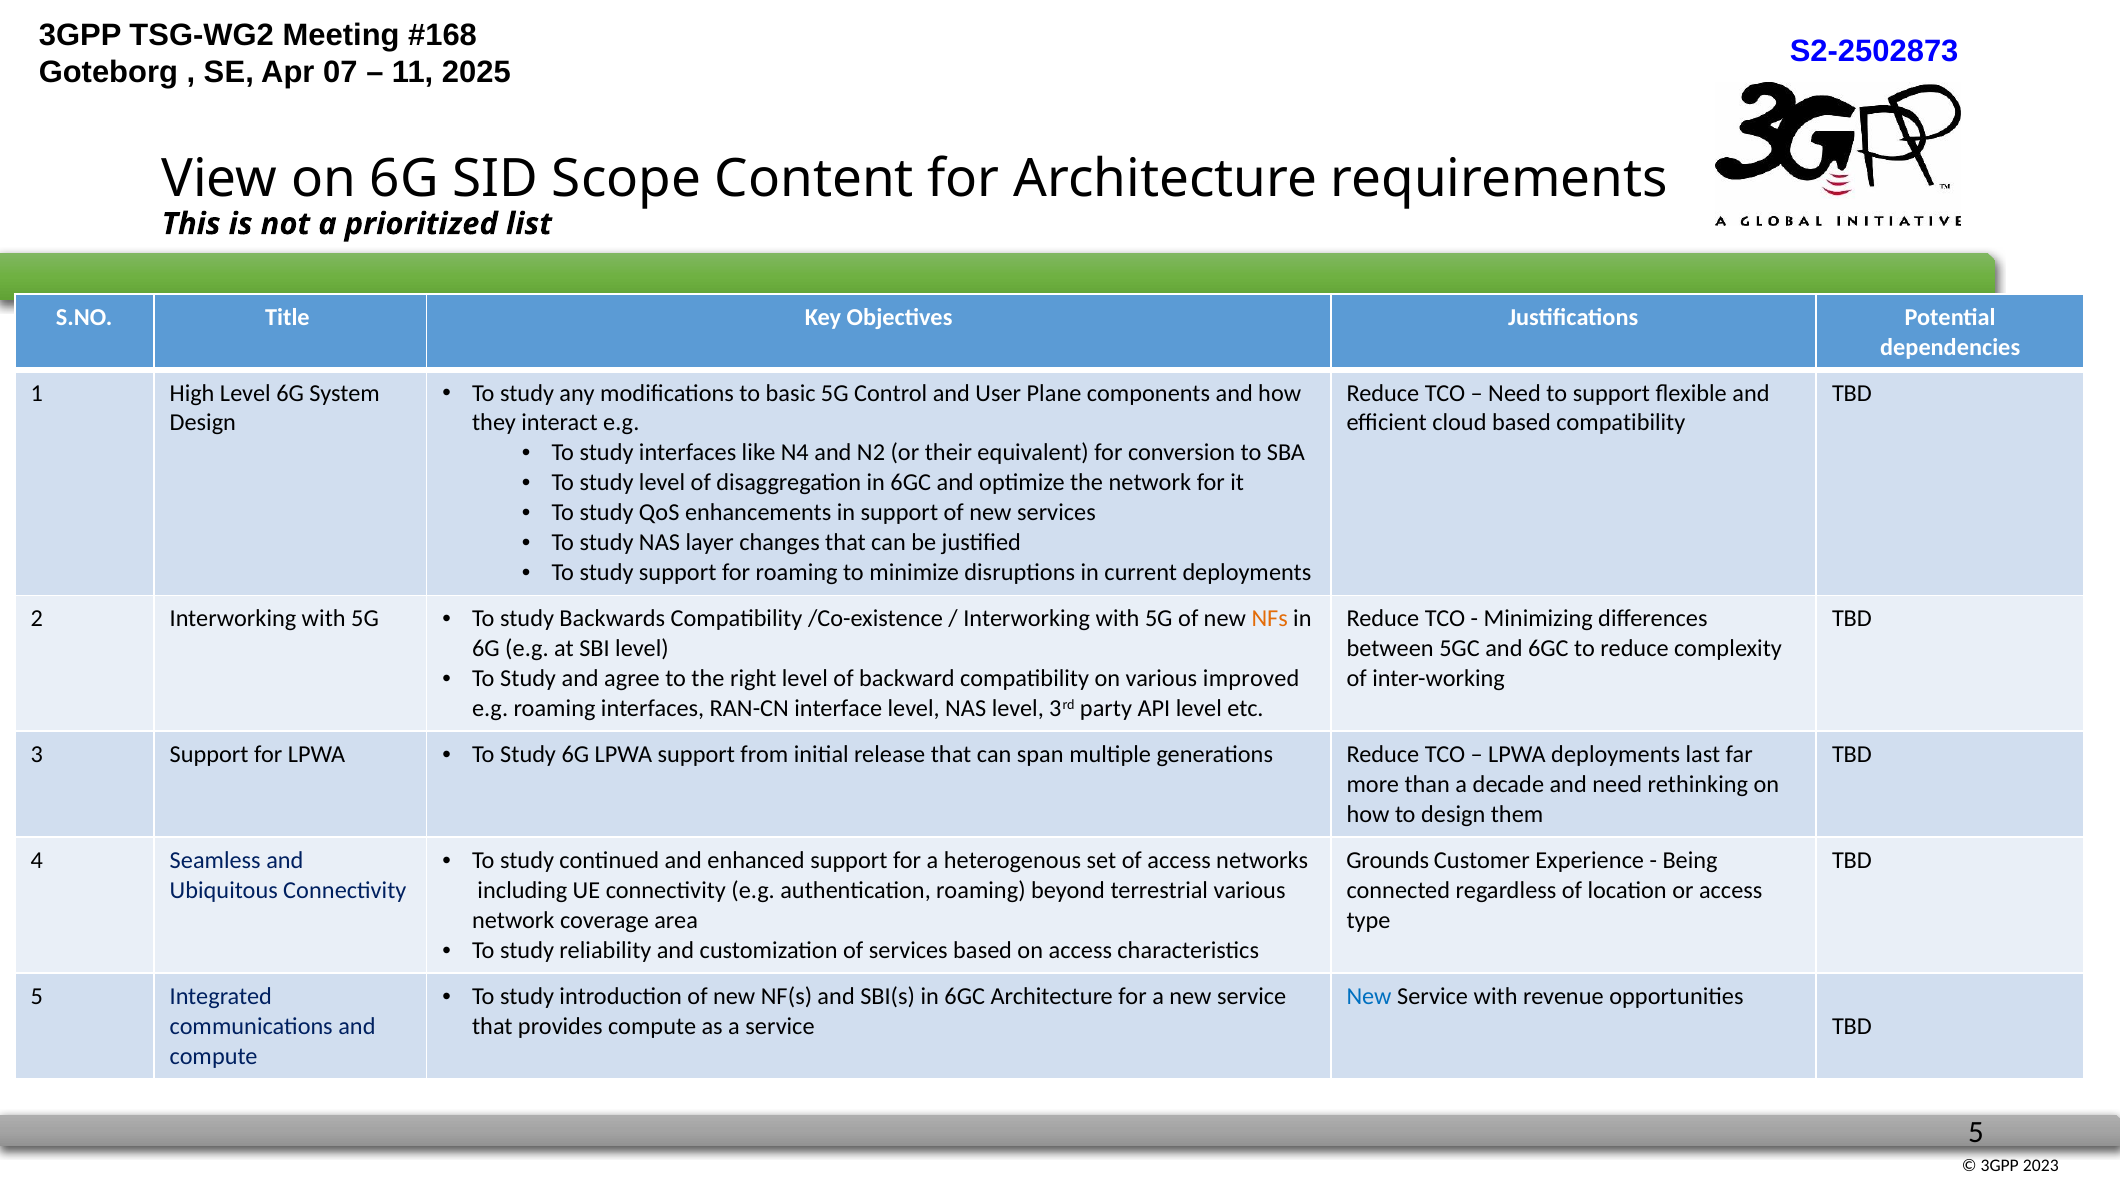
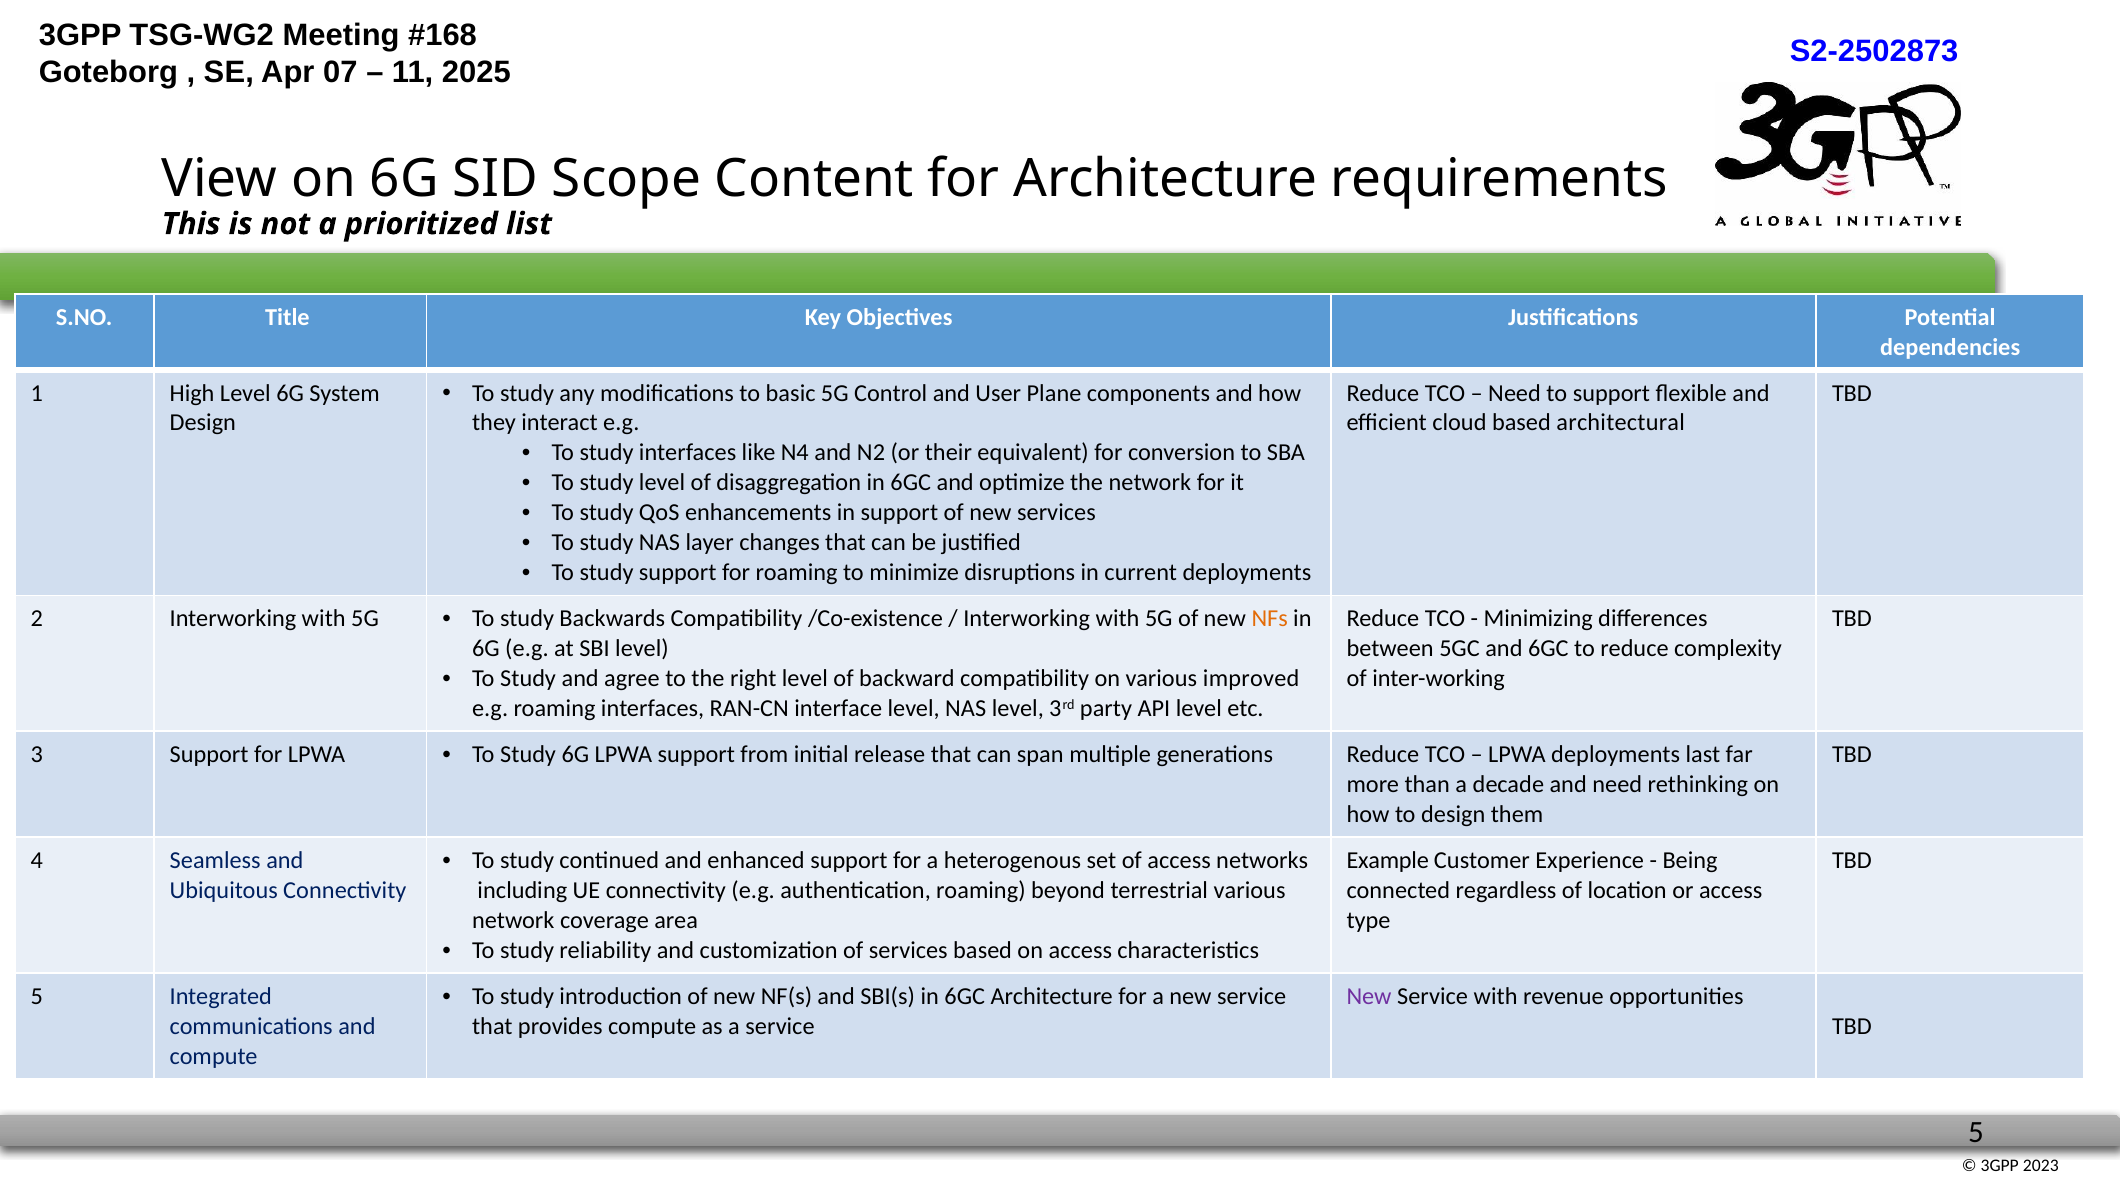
based compatibility: compatibility -> architectural
Grounds: Grounds -> Example
New at (1369, 997) colour: blue -> purple
